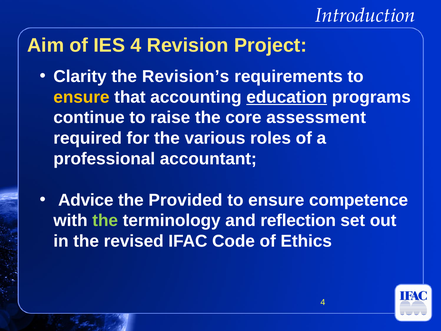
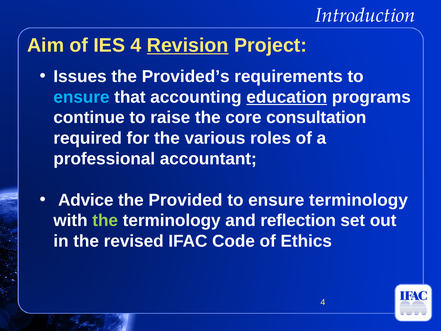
Revision underline: none -> present
Clarity: Clarity -> Issues
Revision’s: Revision’s -> Provided’s
ensure at (81, 97) colour: yellow -> light blue
assessment: assessment -> consultation
ensure competence: competence -> terminology
